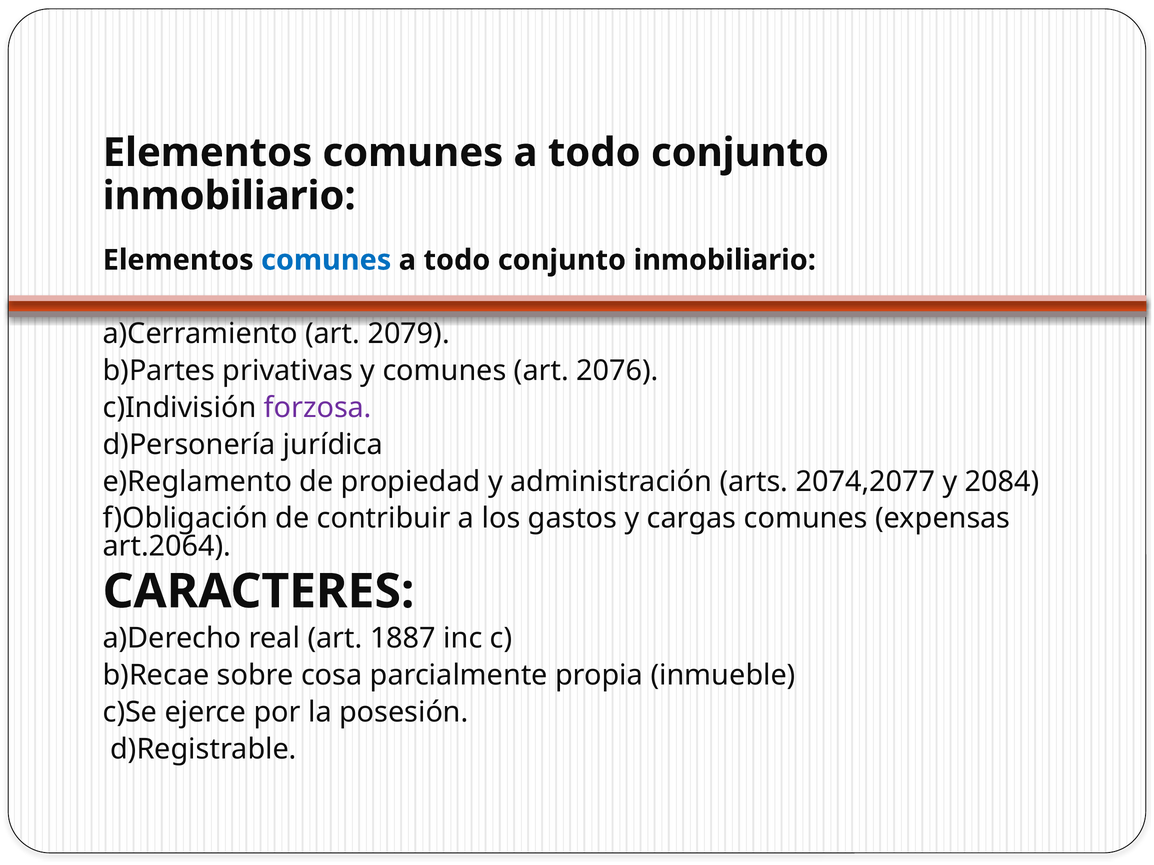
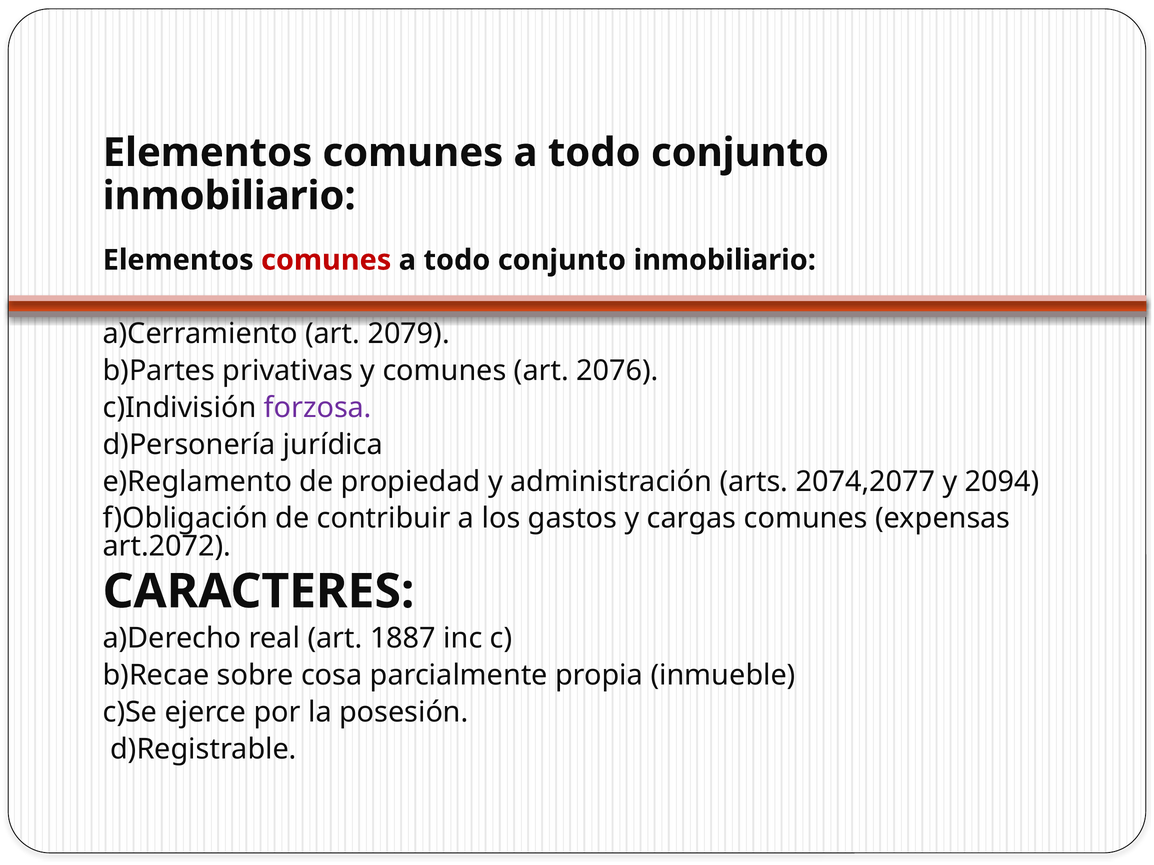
comunes at (326, 260) colour: blue -> red
2084: 2084 -> 2094
art.2064: art.2064 -> art.2072
